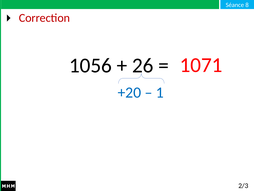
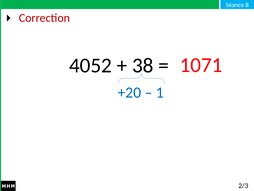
1056: 1056 -> 4052
26: 26 -> 38
